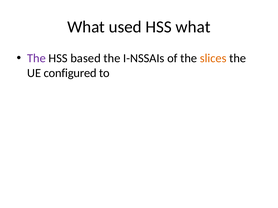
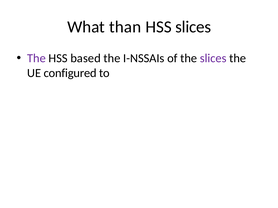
used: used -> than
HSS what: what -> slices
slices at (213, 58) colour: orange -> purple
